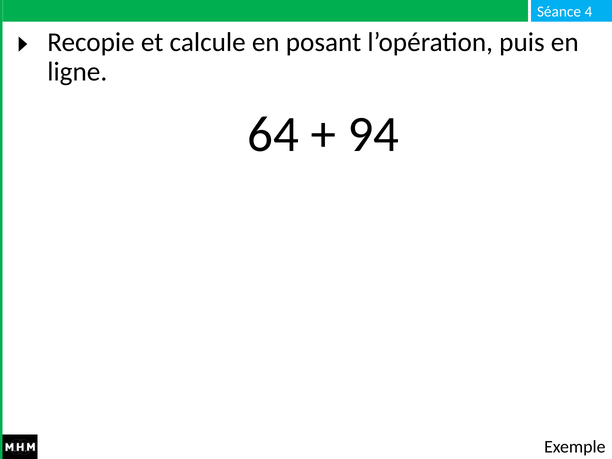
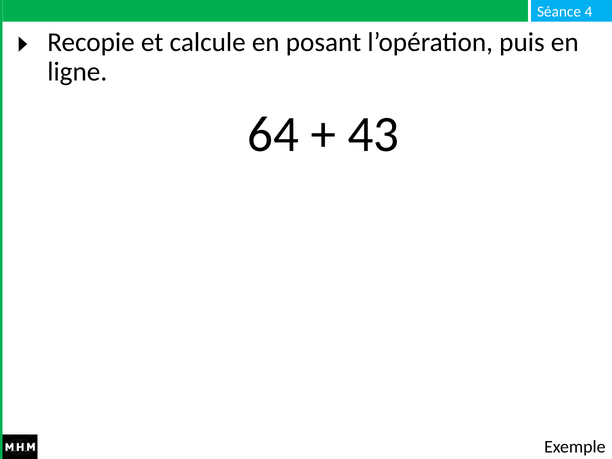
94: 94 -> 43
